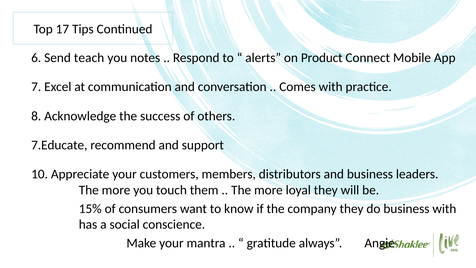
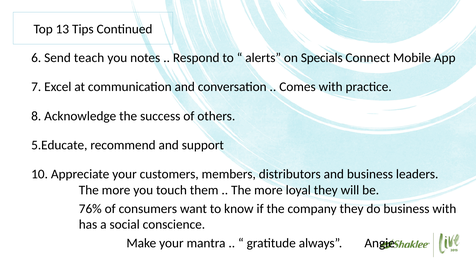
17: 17 -> 13
Product: Product -> Specials
7.Educate: 7.Educate -> 5.Educate
15%: 15% -> 76%
